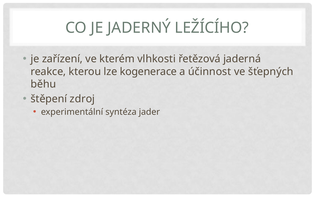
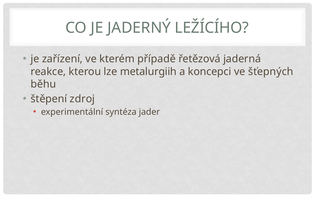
vlhkosti: vlhkosti -> případě
kogenerace: kogenerace -> metalurgiih
účinnost: účinnost -> koncepci
